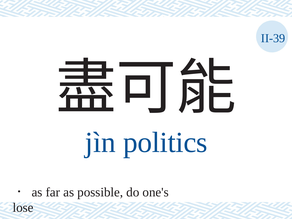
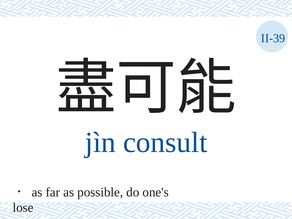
politics: politics -> consult
